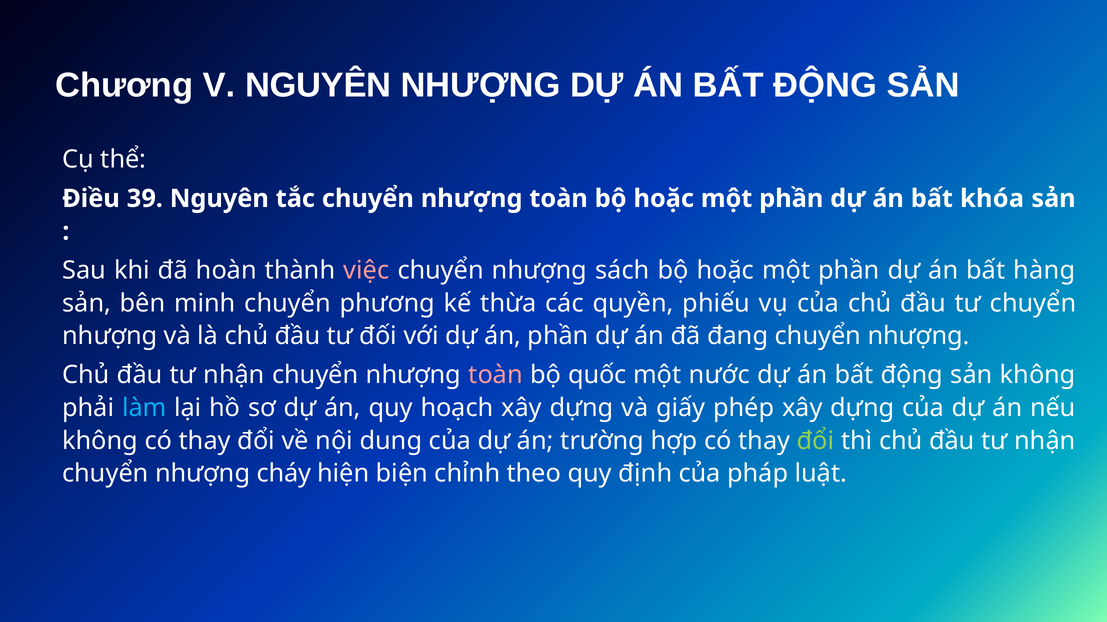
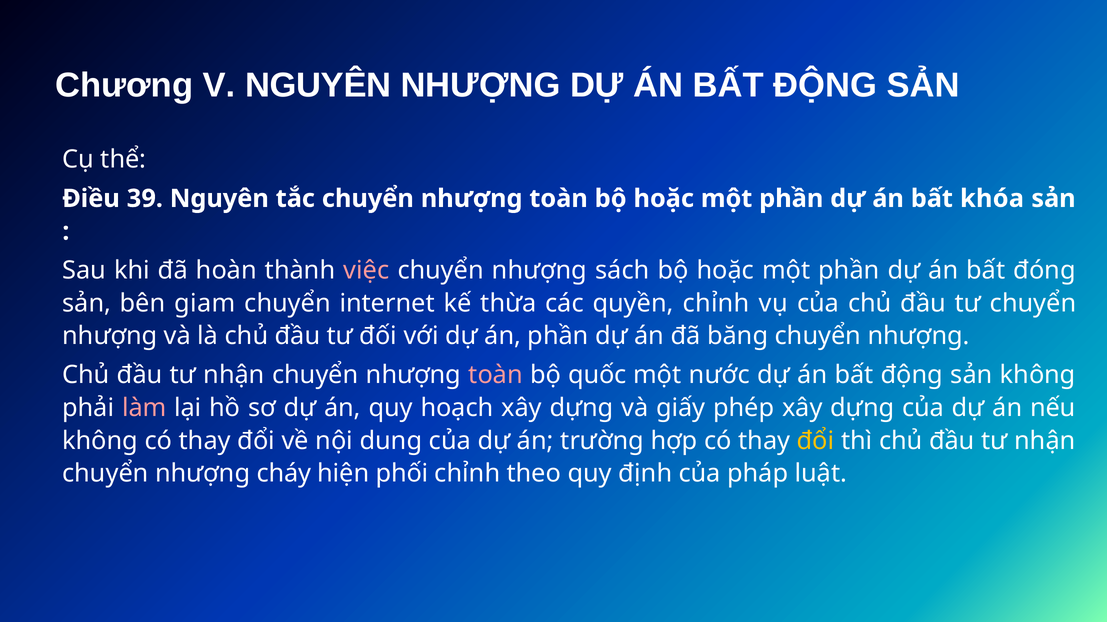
hàng: hàng -> đóng
minh: minh -> giam
phương: phương -> internet
quyền phiếu: phiếu -> chỉnh
đang: đang -> băng
làm colour: light blue -> pink
đổi at (816, 441) colour: light green -> yellow
biện: biện -> phối
